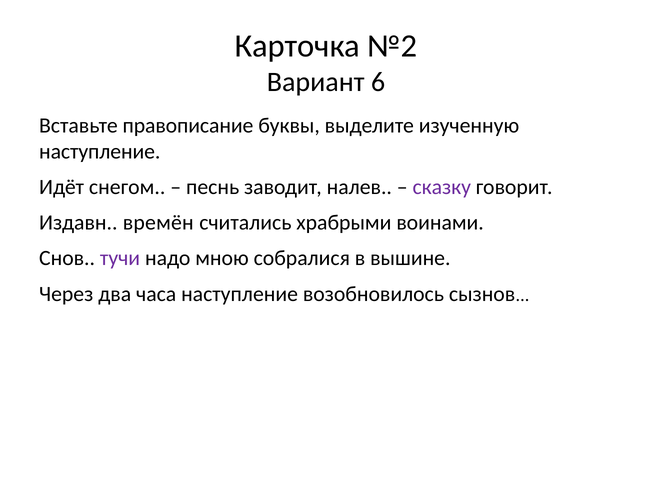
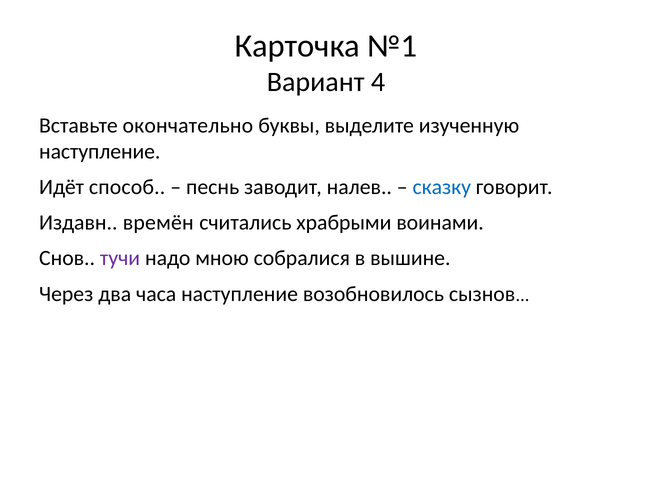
№2: №2 -> №1
6: 6 -> 4
правописание: правописание -> окончательно
снегом: снегом -> способ
сказку colour: purple -> blue
